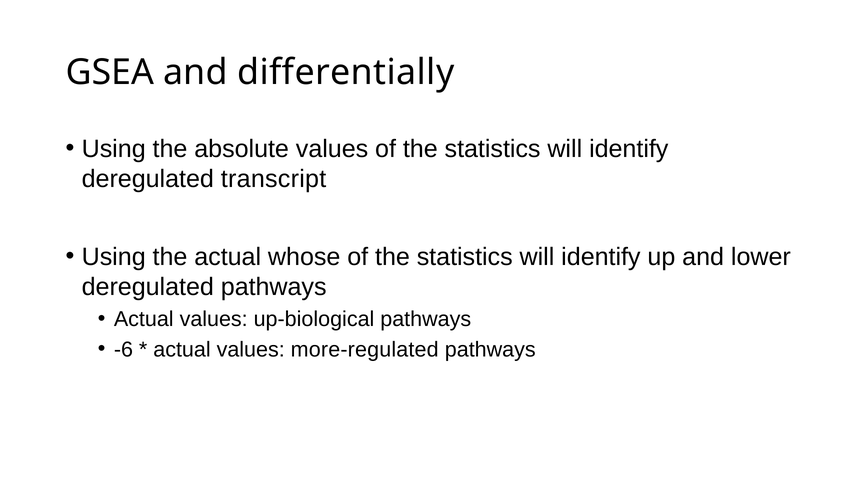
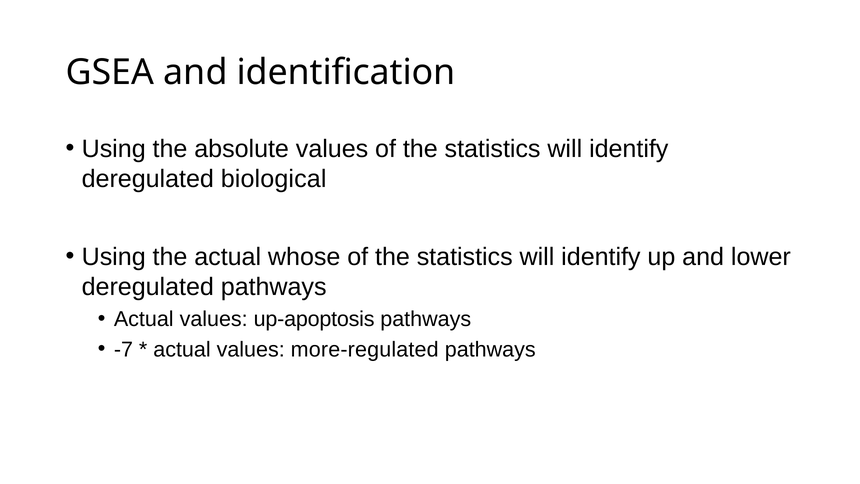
differentially: differentially -> identification
transcript: transcript -> biological
up-biological: up-biological -> up-apoptosis
-6: -6 -> -7
